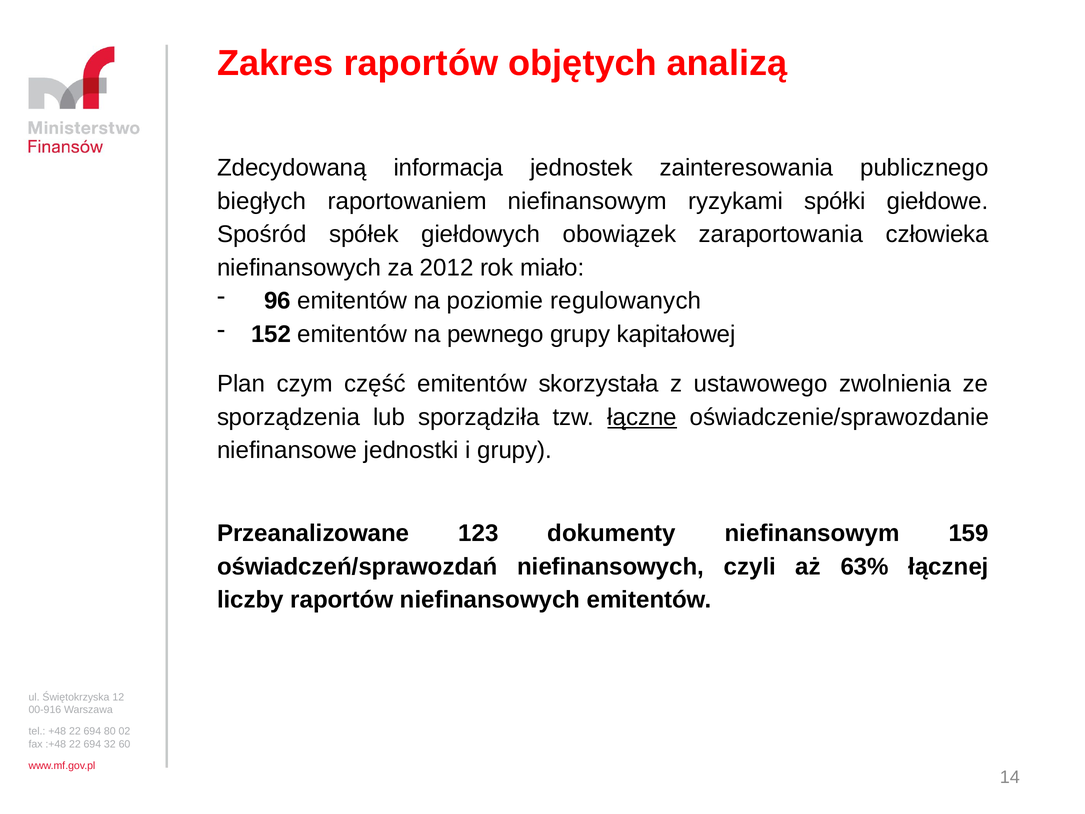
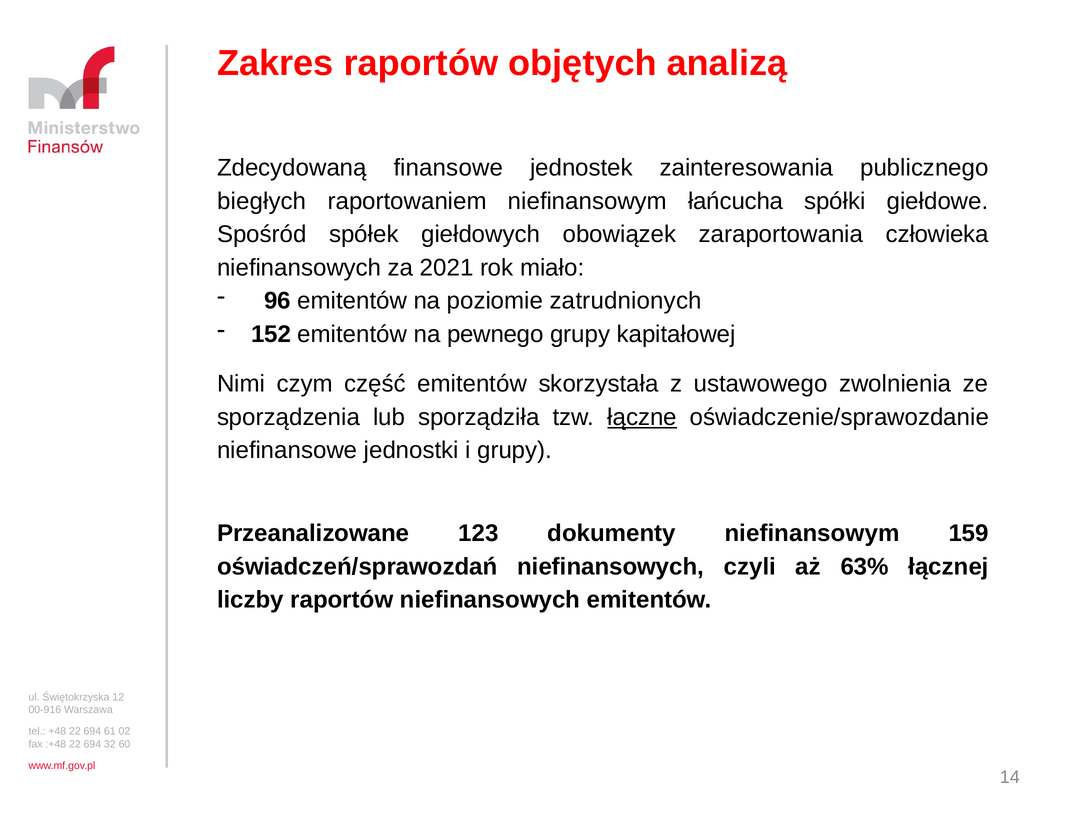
informacja: informacja -> finansowe
ryzykami: ryzykami -> łańcucha
2012: 2012 -> 2021
regulowanych: regulowanych -> zatrudnionych
Plan: Plan -> Nimi
80: 80 -> 61
